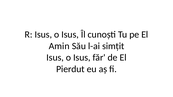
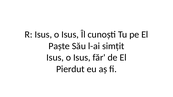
Amin: Amin -> Paște
